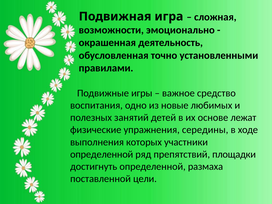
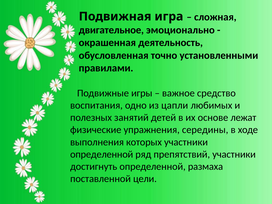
возможности: возможности -> двигательное
новые: новые -> цапли
препятствий площадки: площадки -> участники
